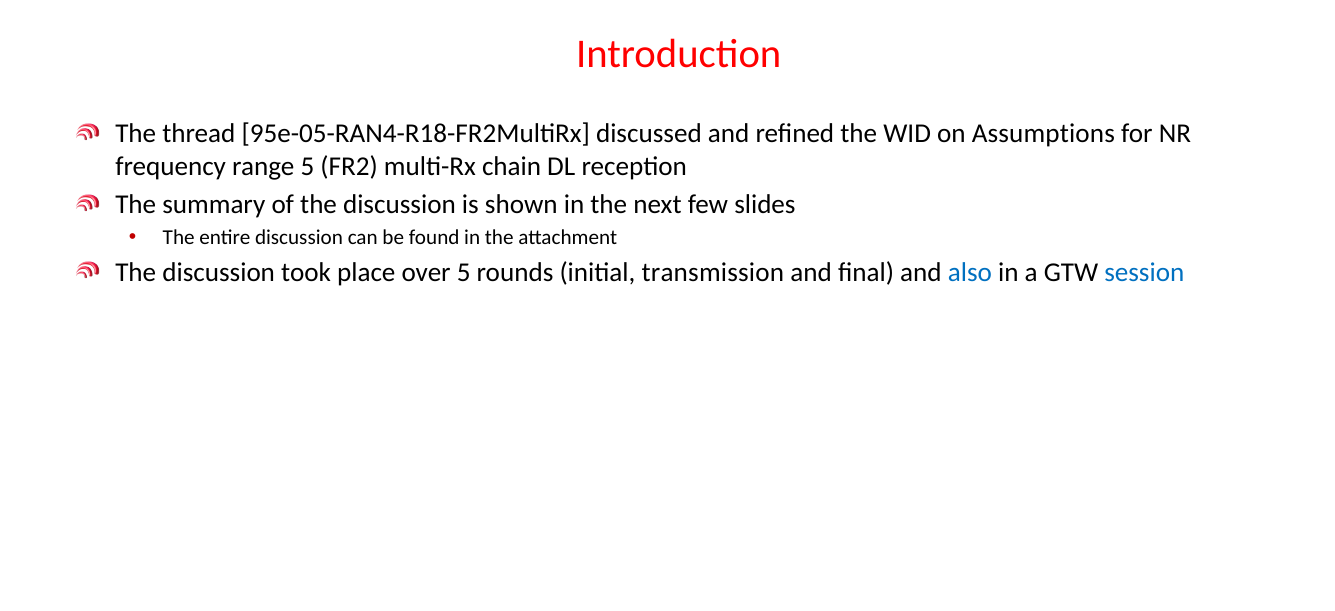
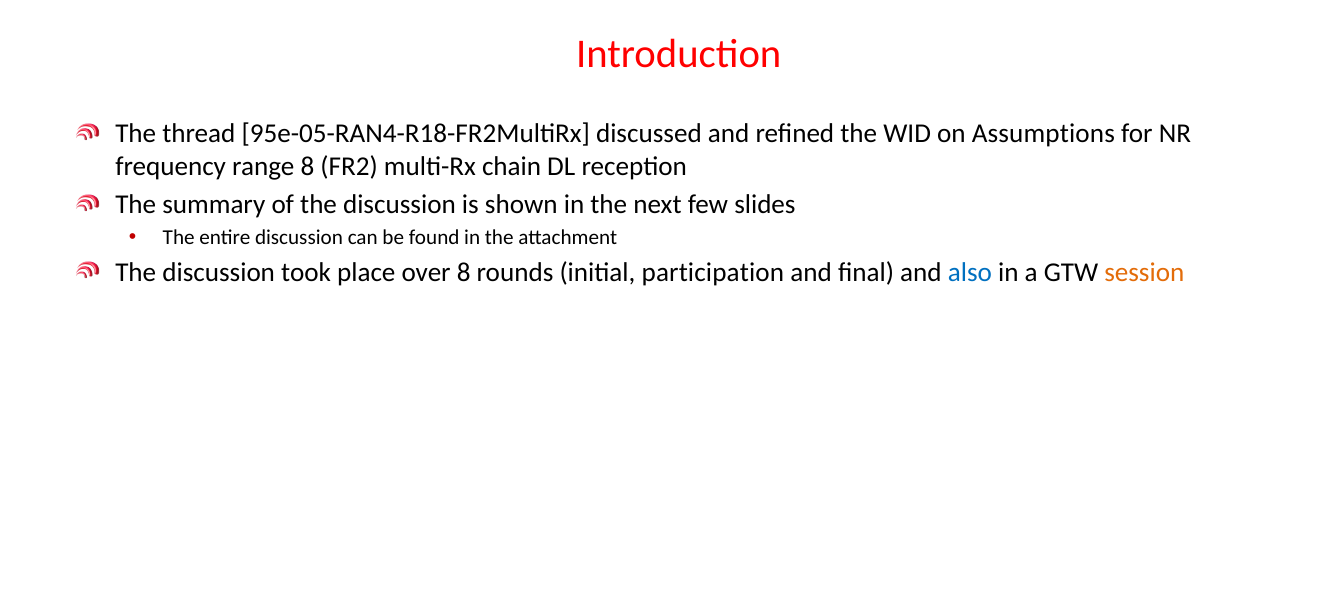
range 5: 5 -> 8
over 5: 5 -> 8
transmission: transmission -> participation
session colour: blue -> orange
